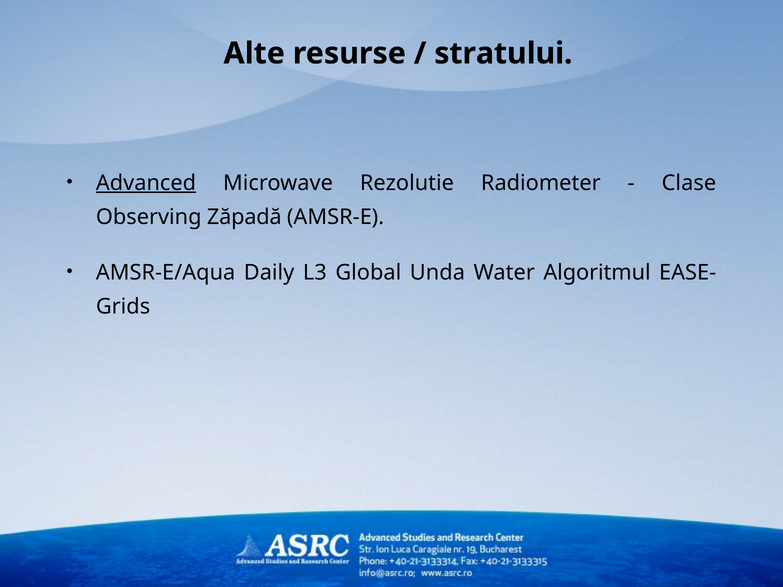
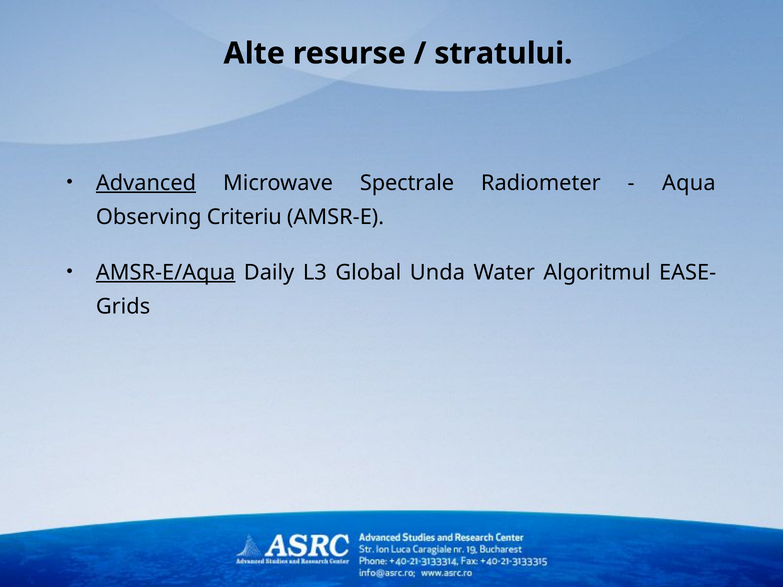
Rezolutie: Rezolutie -> Spectrale
Clase: Clase -> Aqua
Zăpadă: Zăpadă -> Criteriu
AMSR-E/Aqua underline: none -> present
